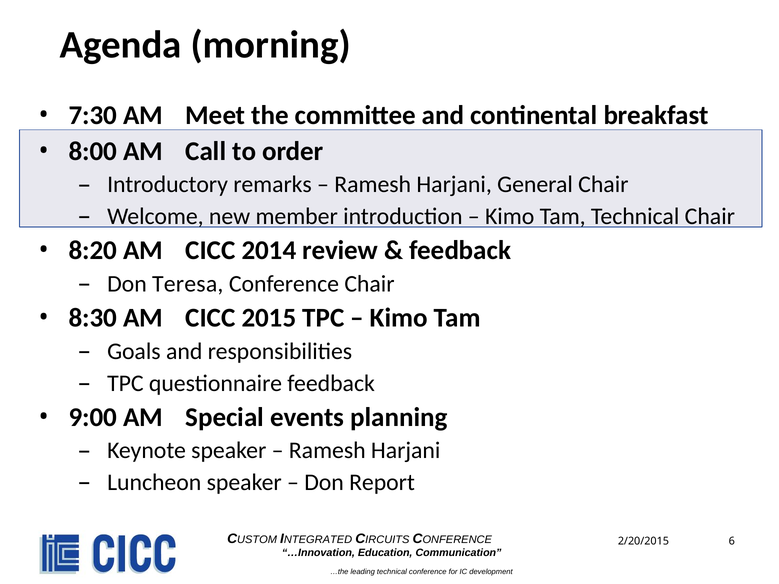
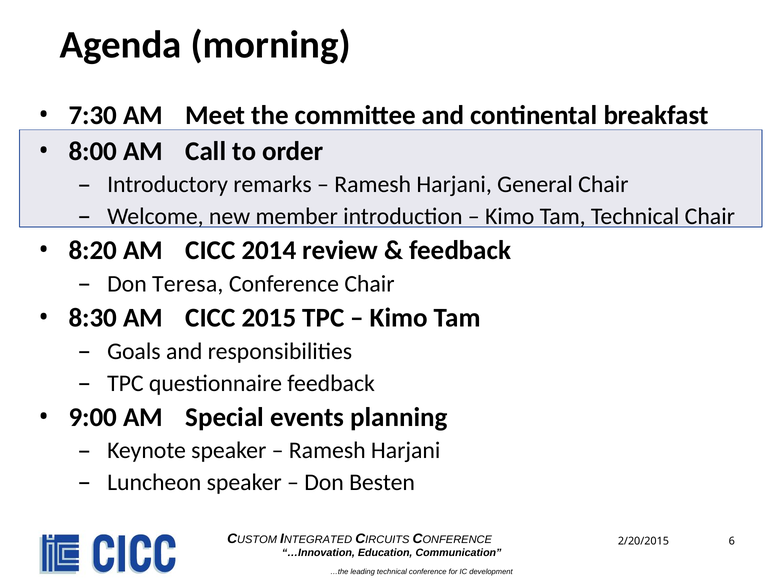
Report: Report -> Besten
